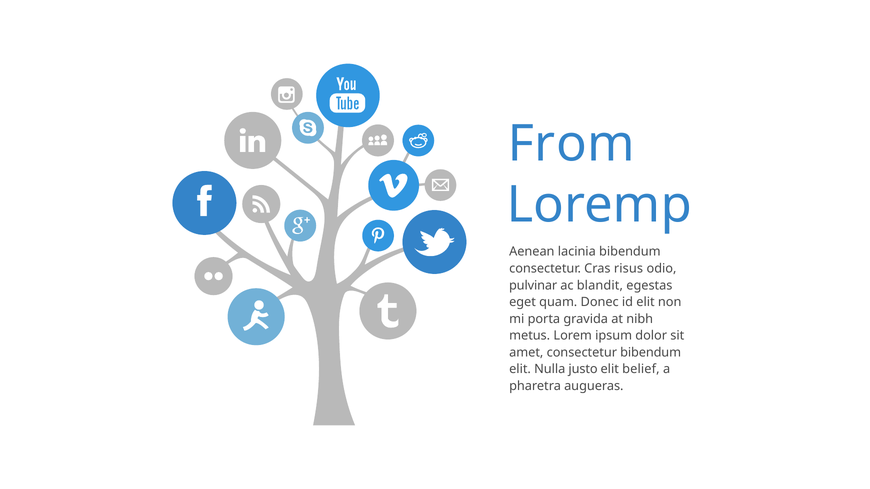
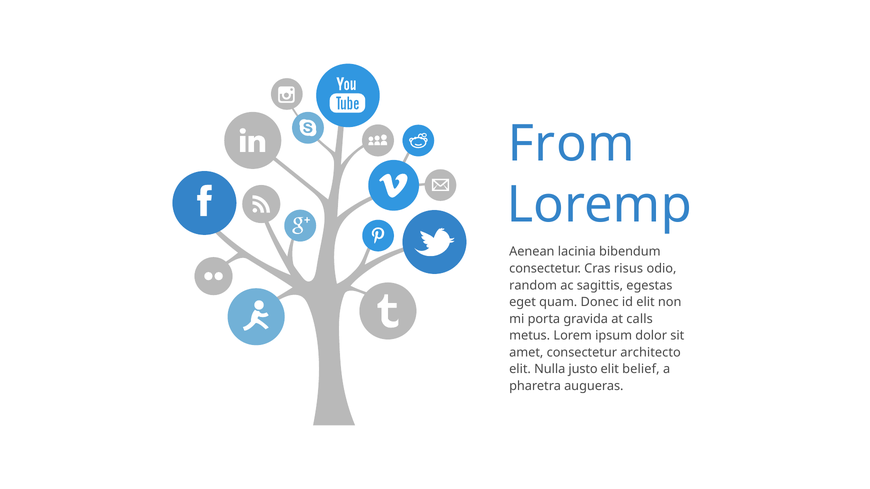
pulvinar: pulvinar -> random
blandit: blandit -> sagittis
nibh: nibh -> calls
consectetur bibendum: bibendum -> architecto
